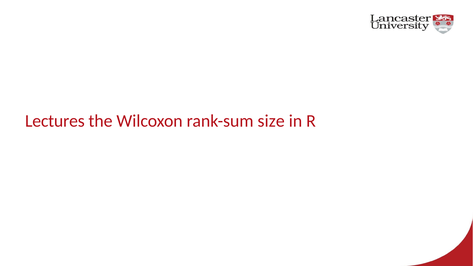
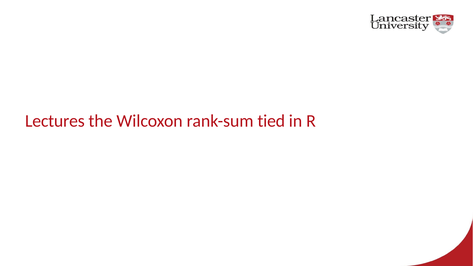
size: size -> tied
